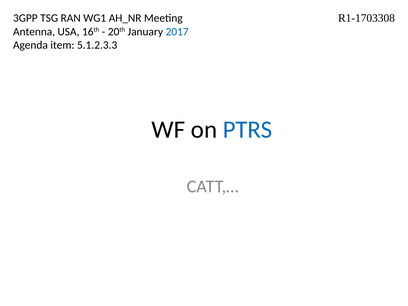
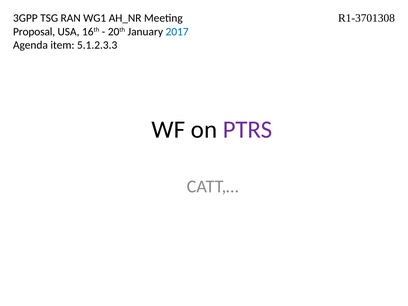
R1-1703308: R1-1703308 -> R1-3701308
Antenna: Antenna -> Proposal
PTRS colour: blue -> purple
